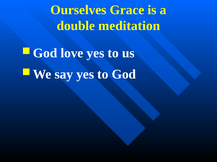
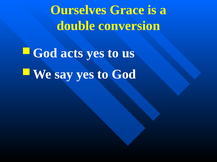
meditation: meditation -> conversion
love: love -> acts
